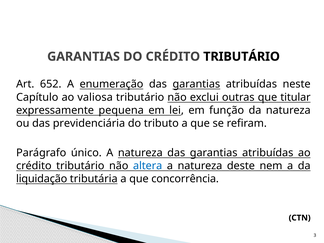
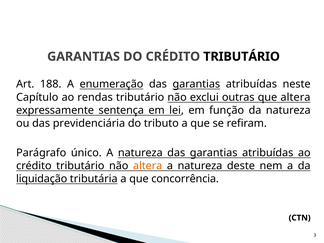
652: 652 -> 188
valiosa: valiosa -> rendas
que titular: titular -> altera
pequena: pequena -> sentença
altera at (148, 166) colour: blue -> orange
